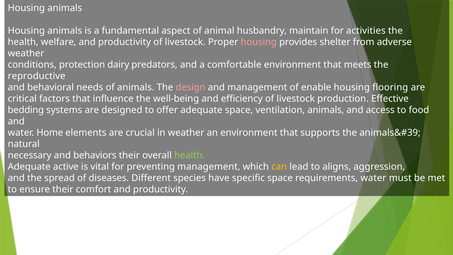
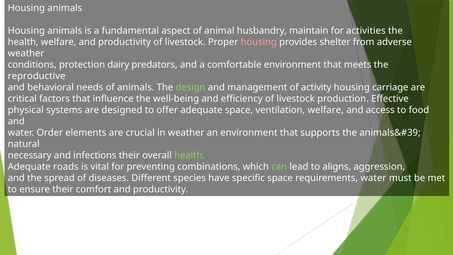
design colour: pink -> light green
enable: enable -> activity
flooring: flooring -> carriage
bedding: bedding -> physical
ventilation animals: animals -> welfare
Home: Home -> Order
behaviors: behaviors -> infections
active: active -> roads
preventing management: management -> combinations
can colour: yellow -> light green
